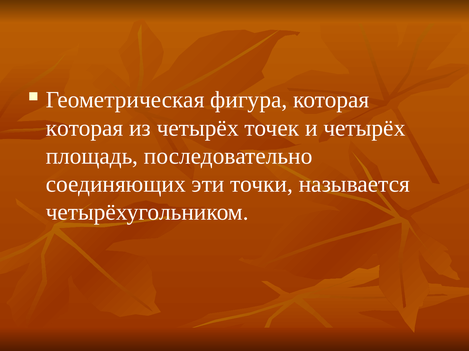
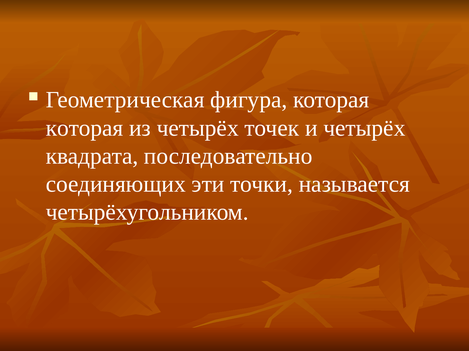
площадь: площадь -> квадрата
